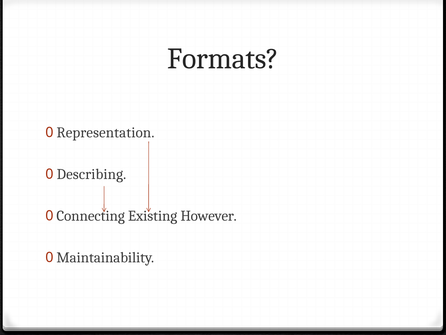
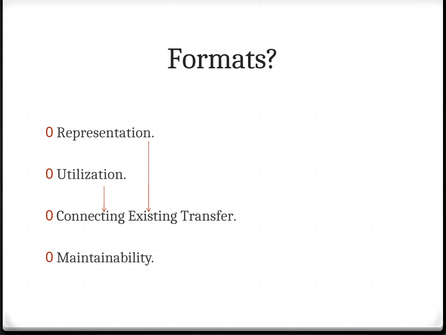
Describing: Describing -> Utilization
However: However -> Transfer
